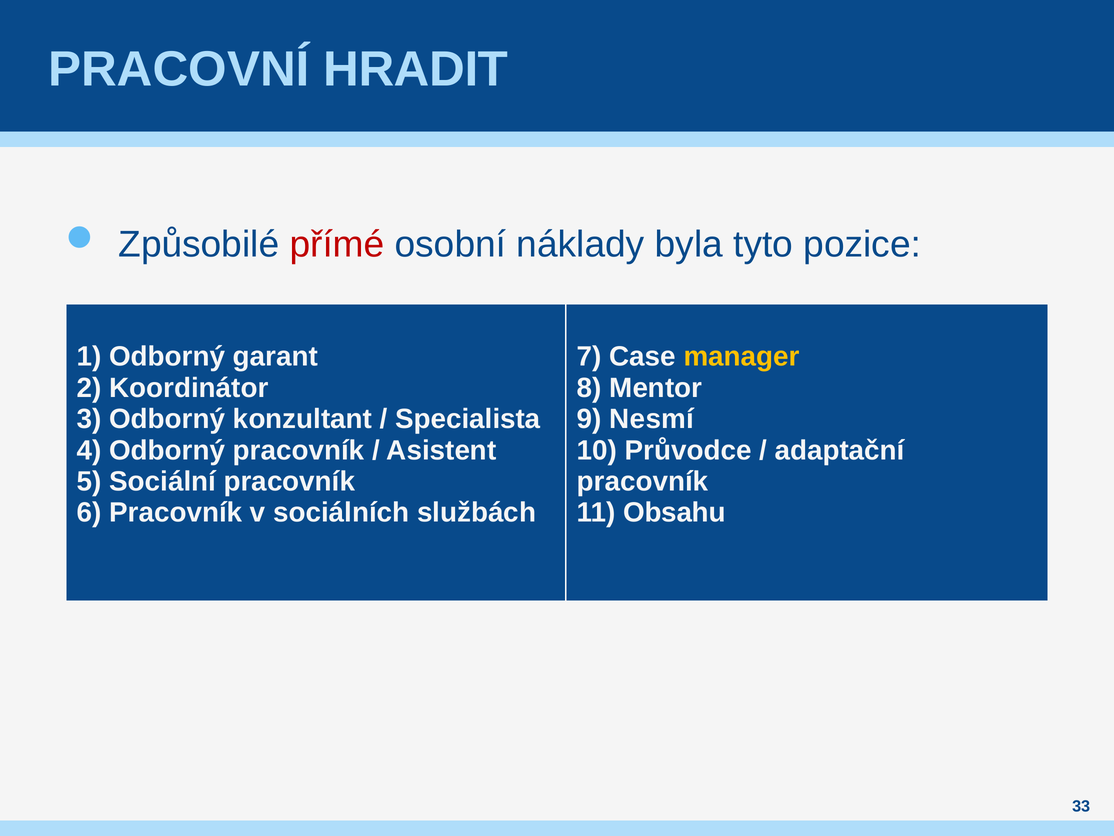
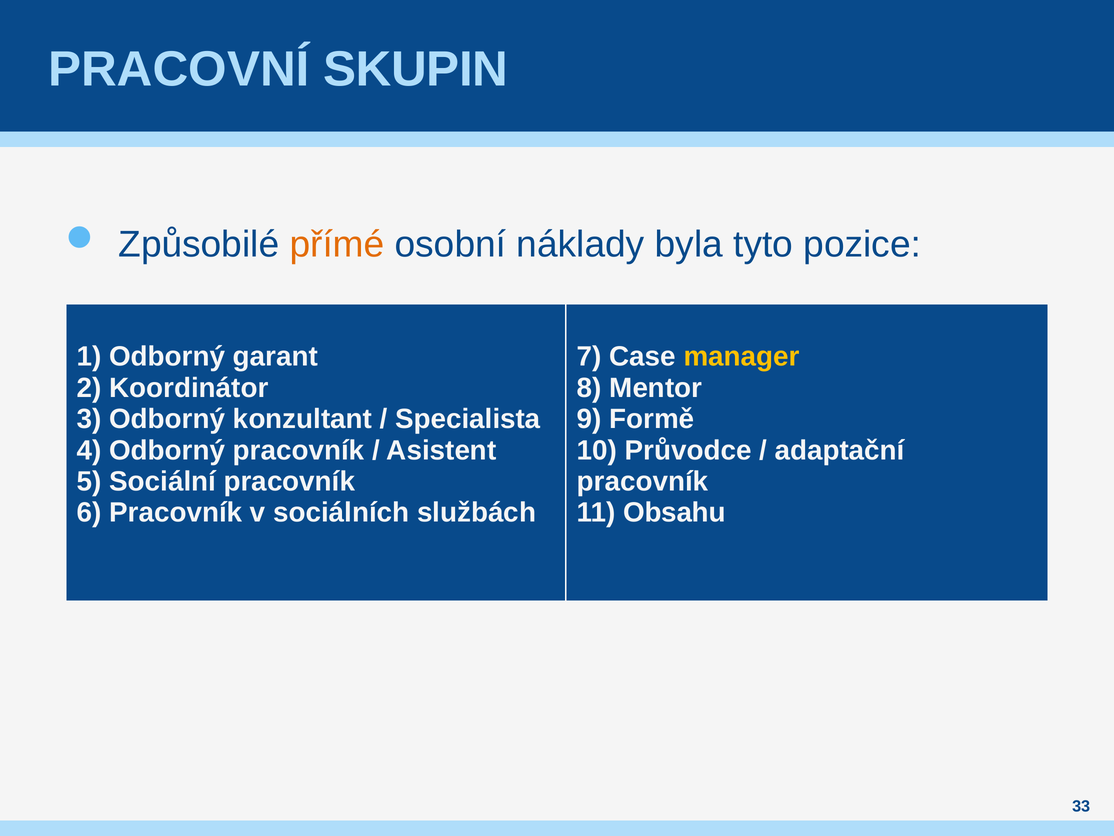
HRADIT: HRADIT -> SKUPIN
přímé colour: red -> orange
Nesmí: Nesmí -> Formě
